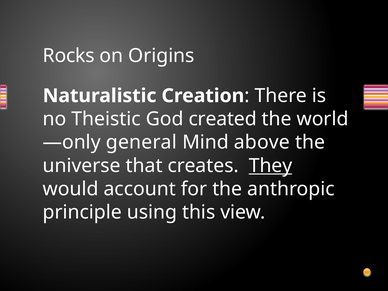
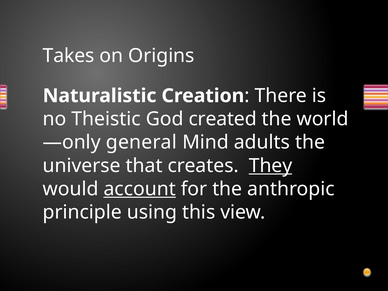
Rocks: Rocks -> Takes
above: above -> adults
account underline: none -> present
